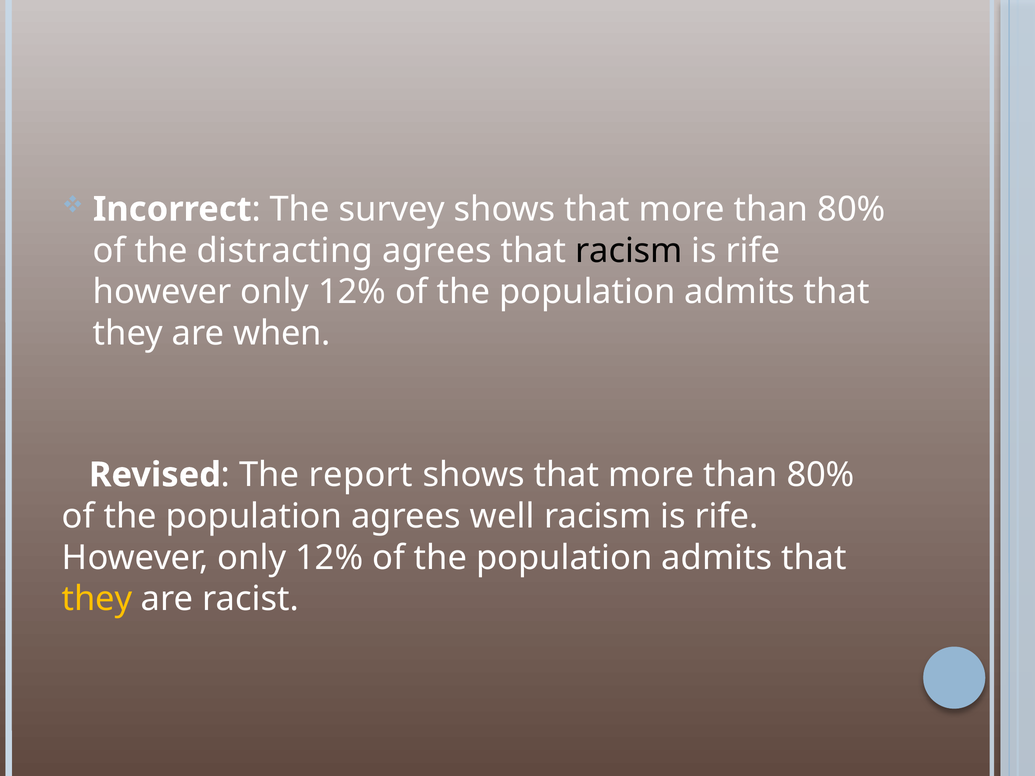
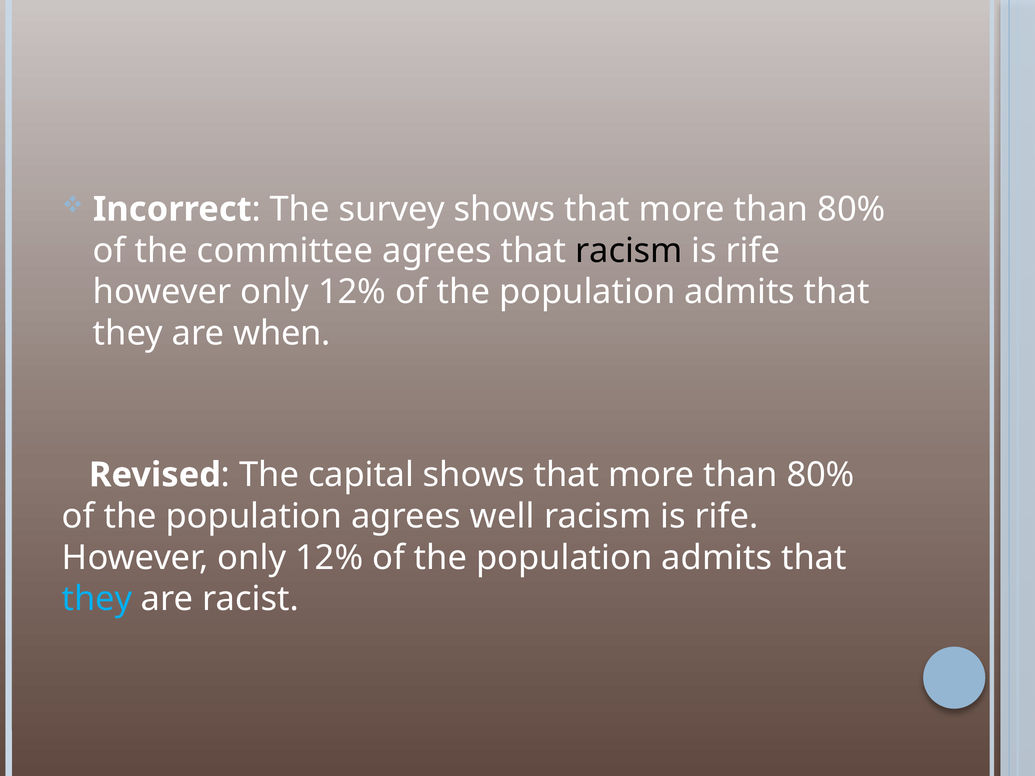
distracting: distracting -> committee
report: report -> capital
they at (97, 599) colour: yellow -> light blue
